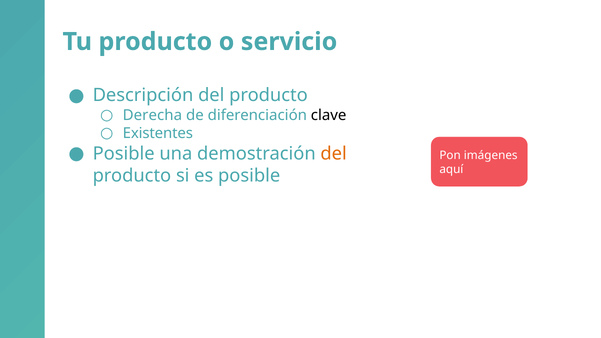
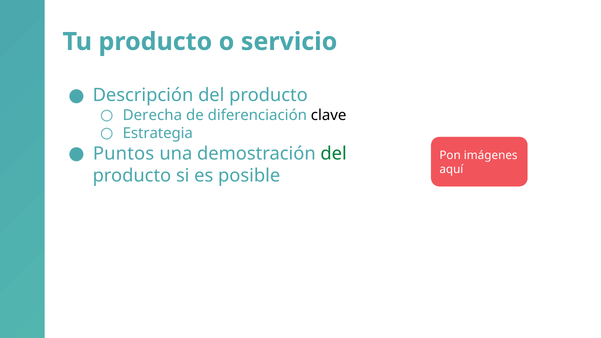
Existentes: Existentes -> Estrategia
Posible at (124, 153): Posible -> Puntos
del at (334, 153) colour: orange -> green
